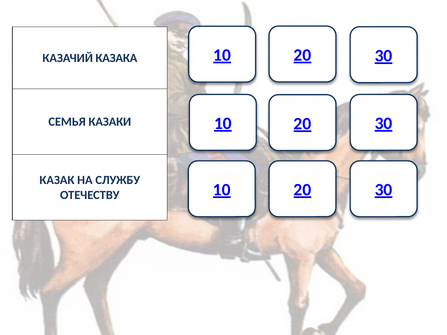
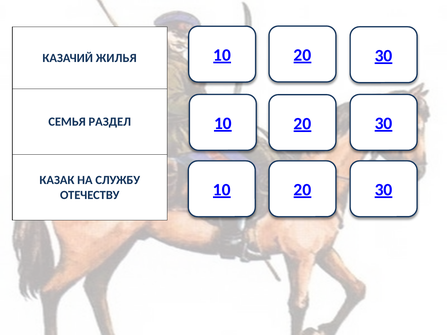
КАЗАКА: КАЗАКА -> ЖИЛЬЯ
КАЗАКИ: КАЗАКИ -> РАЗДЕЛ
